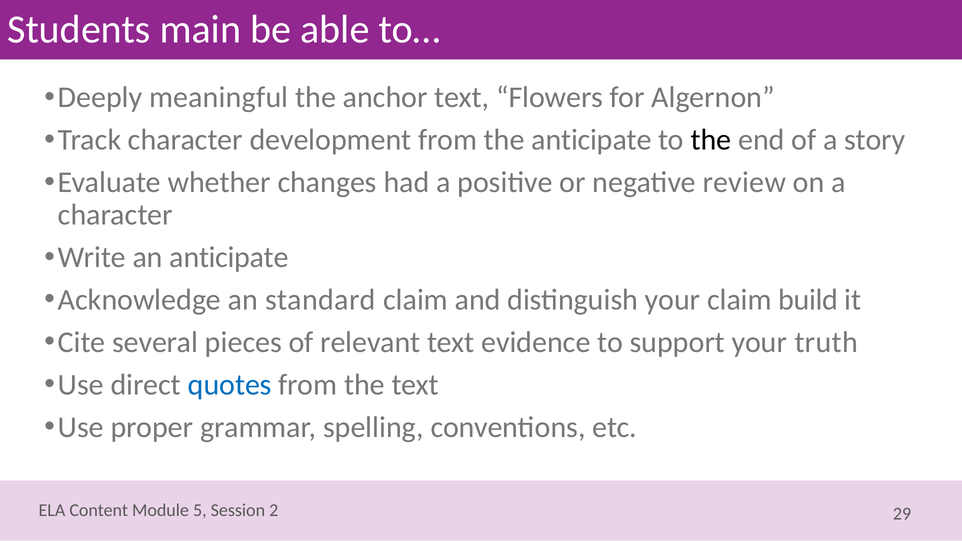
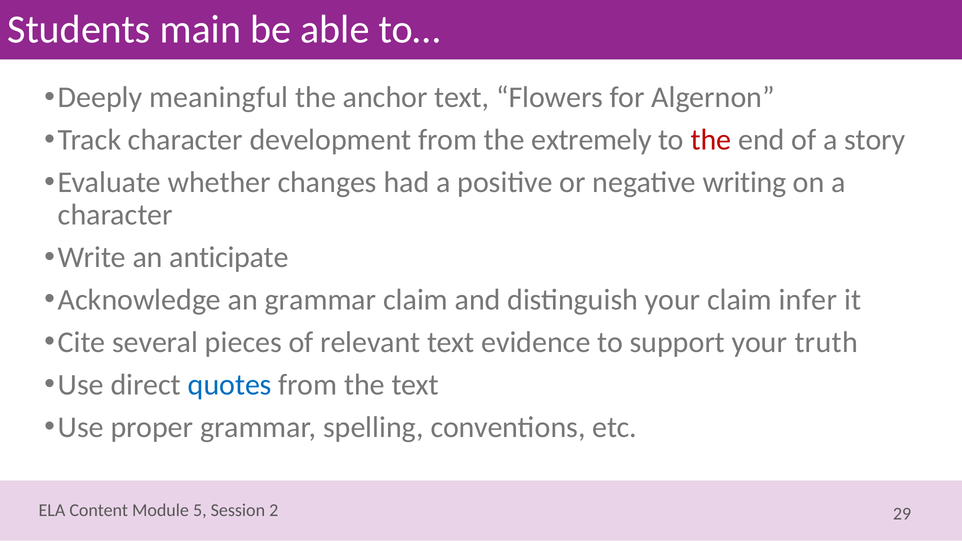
the anticipate: anticipate -> extremely
the at (711, 140) colour: black -> red
review: review -> writing
an standard: standard -> grammar
build: build -> infer
